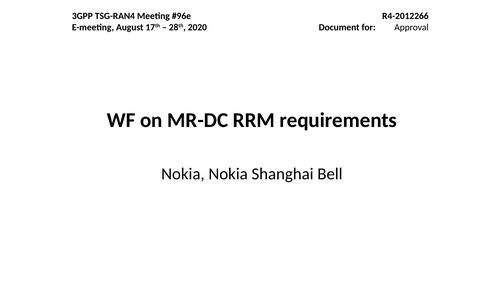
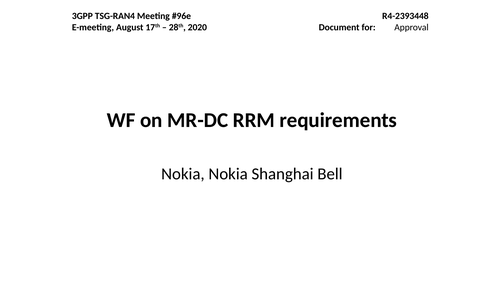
R4-2012266: R4-2012266 -> R4-2393448
